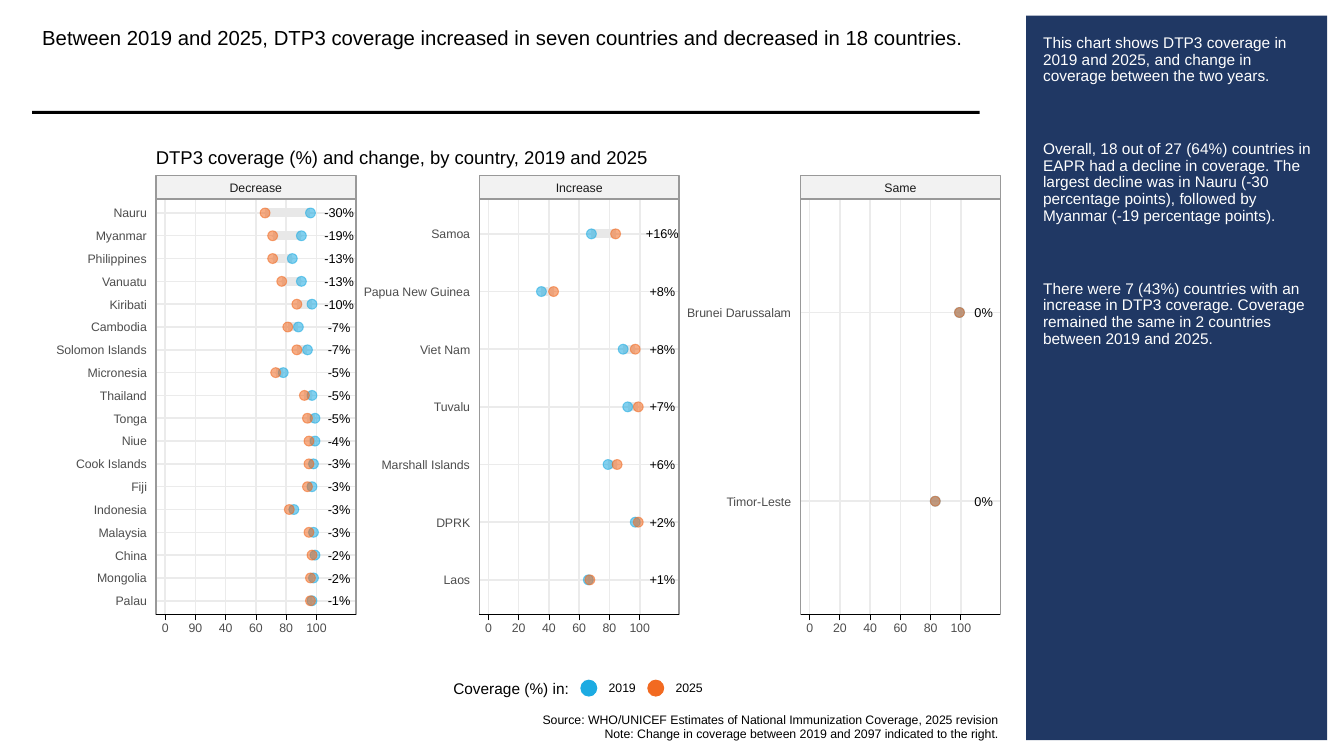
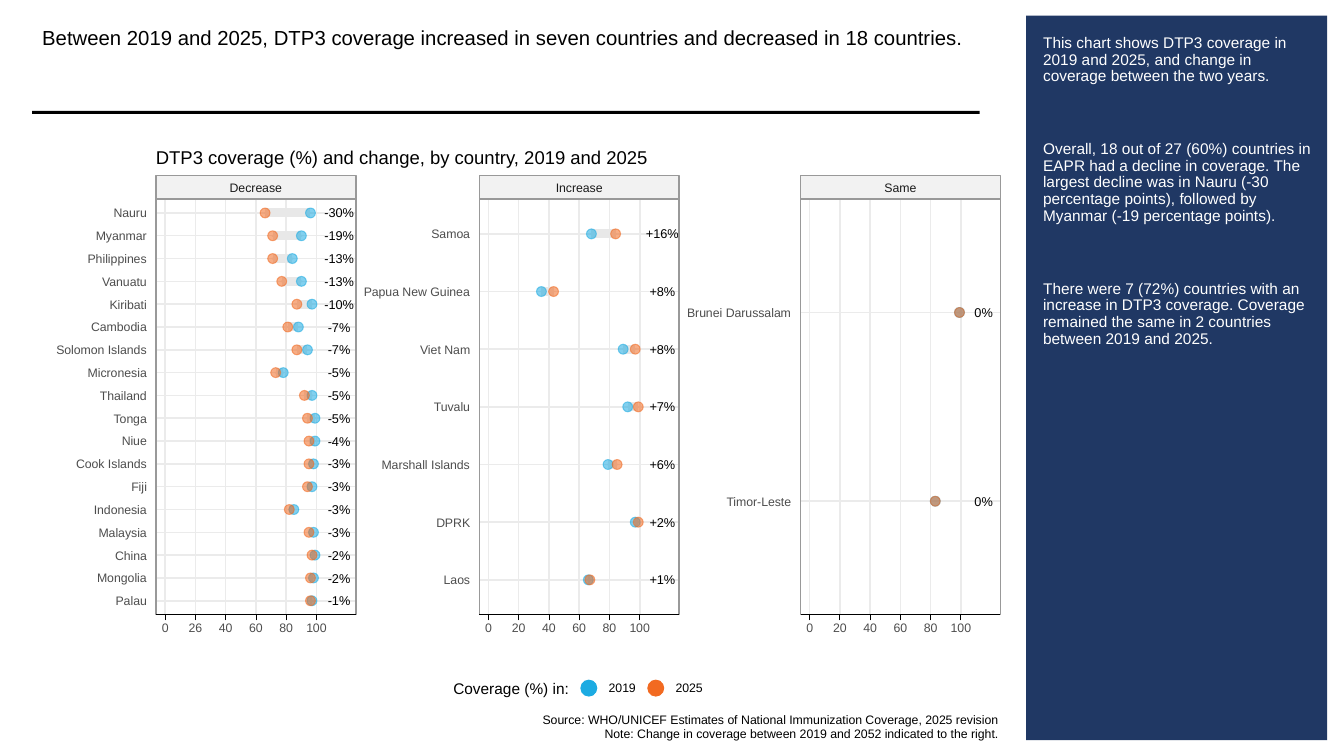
64%: 64% -> 60%
43%: 43% -> 72%
90: 90 -> 26
2097: 2097 -> 2052
